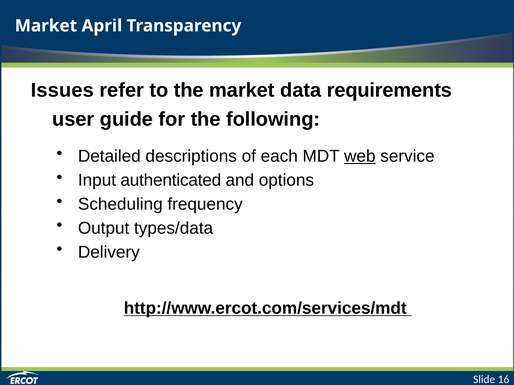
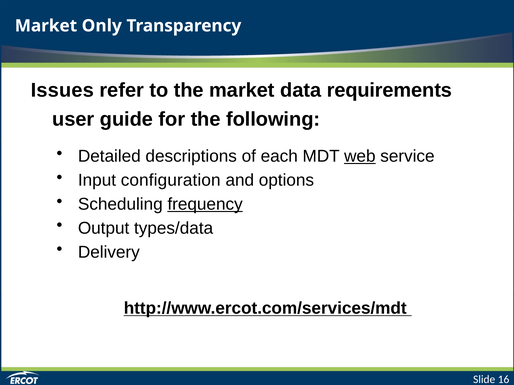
April: April -> Only
authenticated: authenticated -> configuration
frequency underline: none -> present
